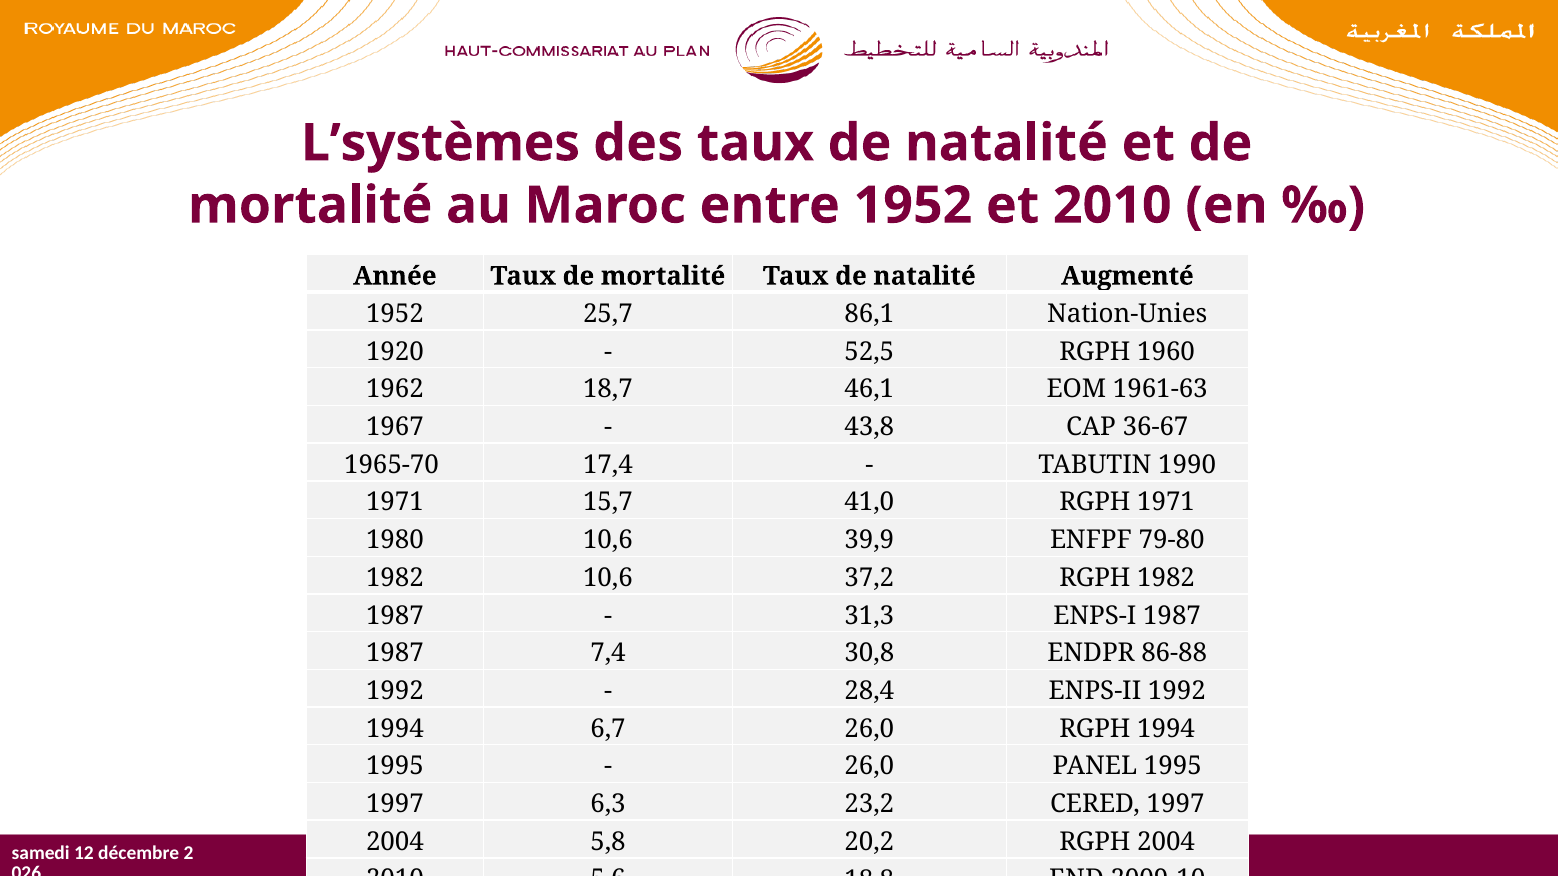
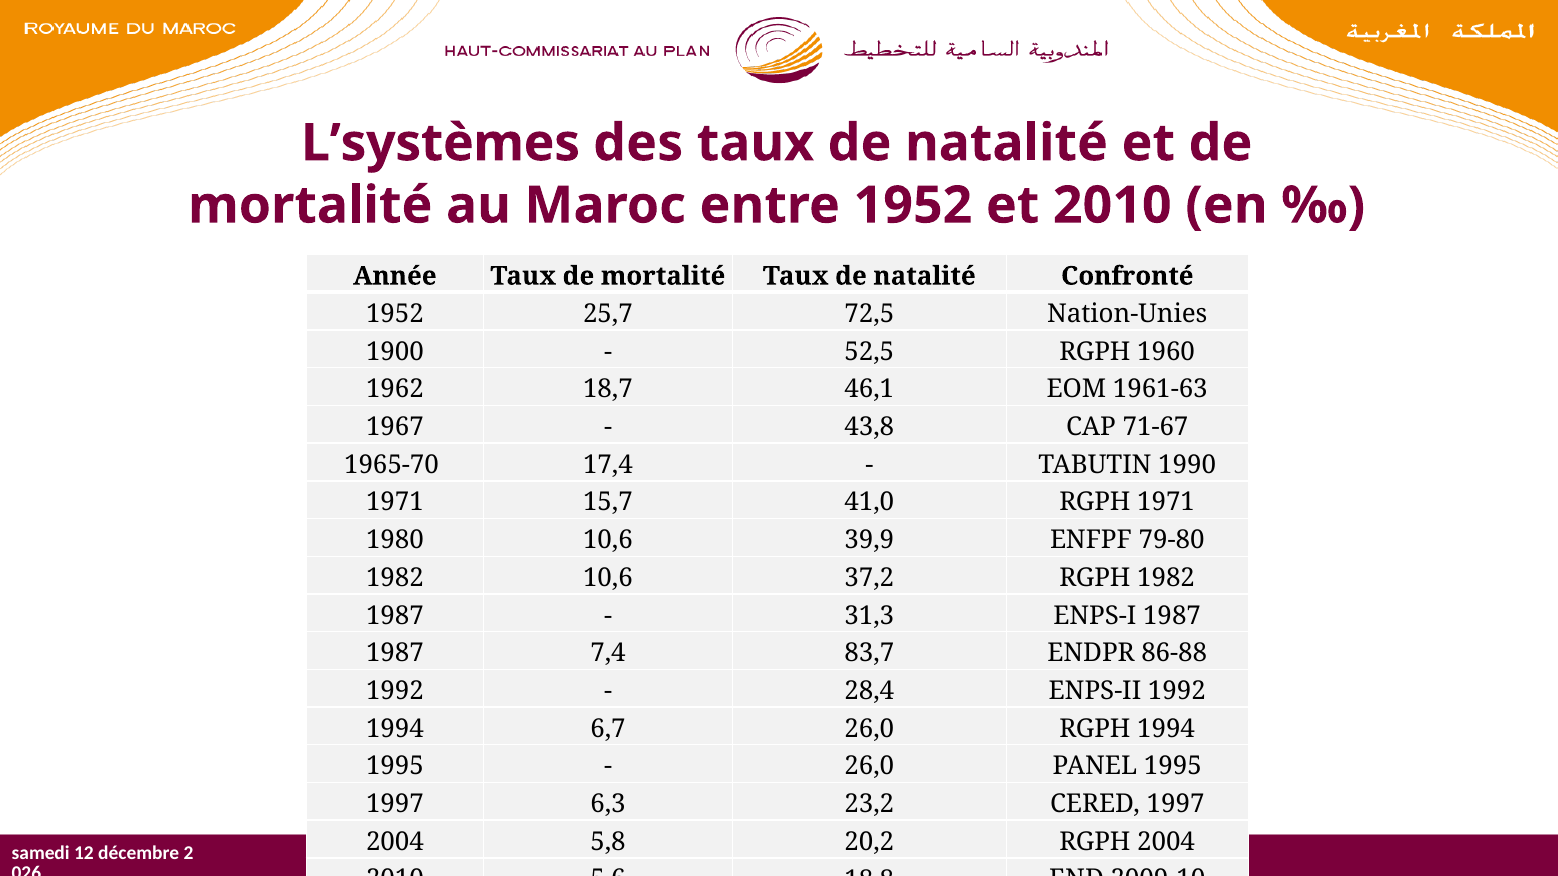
Augmenté: Augmenté -> Confronté
86,1: 86,1 -> 72,5
1920: 1920 -> 1900
36-67: 36-67 -> 71-67
30,8: 30,8 -> 83,7
